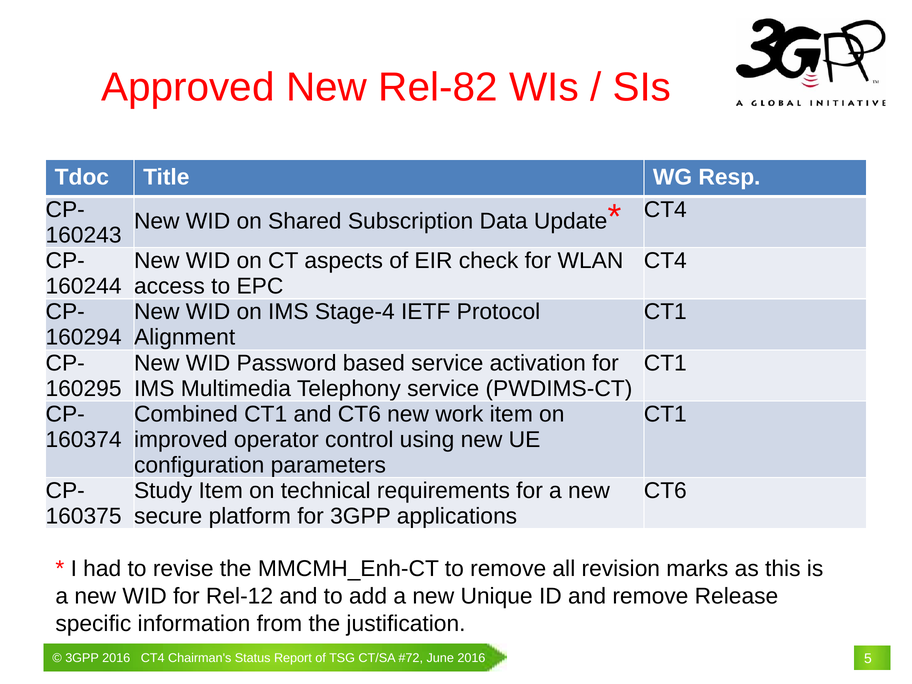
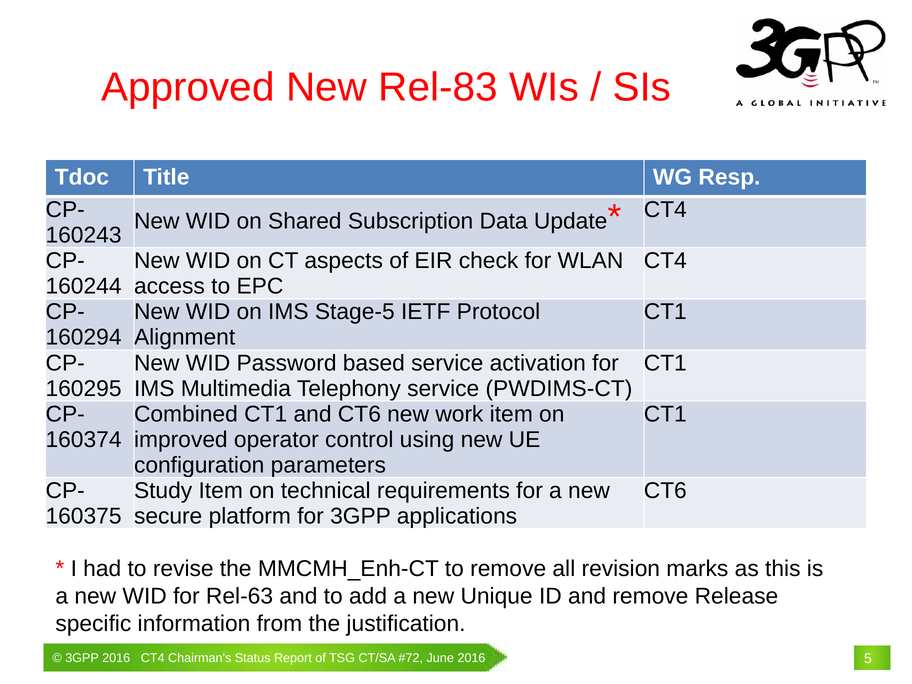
Rel-82: Rel-82 -> Rel-83
Stage-4: Stage-4 -> Stage-5
Rel-12: Rel-12 -> Rel-63
